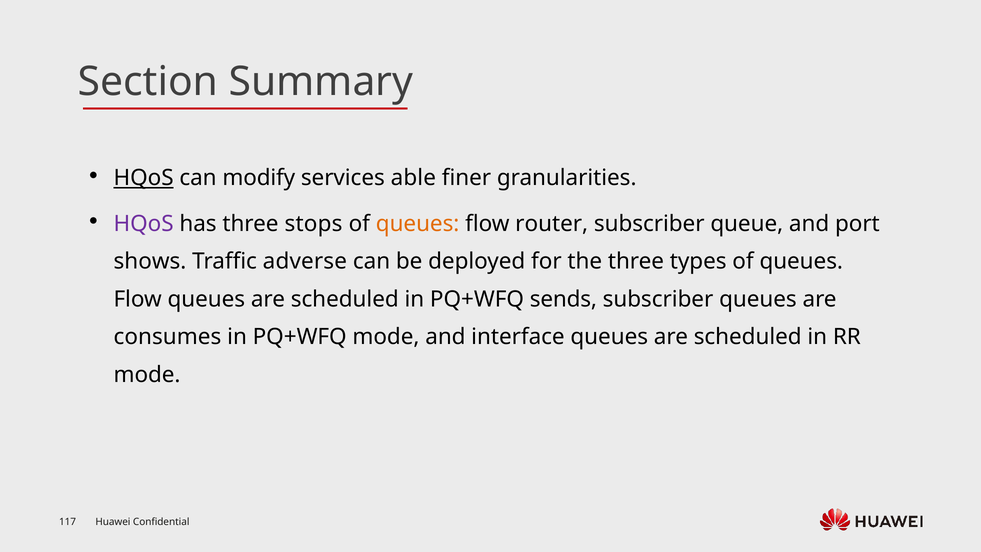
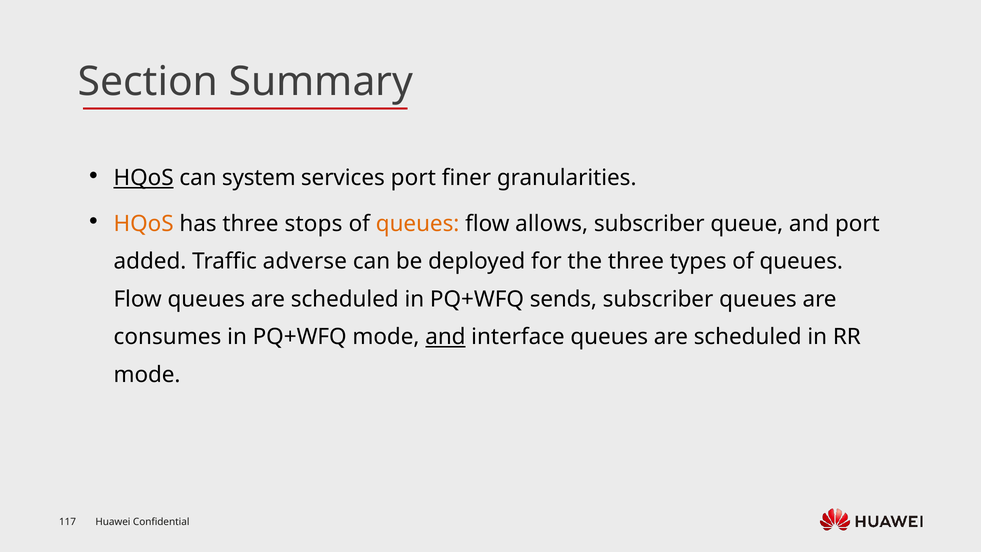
modify: modify -> system
services able: able -> port
HQoS at (144, 224) colour: purple -> orange
router: router -> allows
shows: shows -> added
and at (445, 337) underline: none -> present
